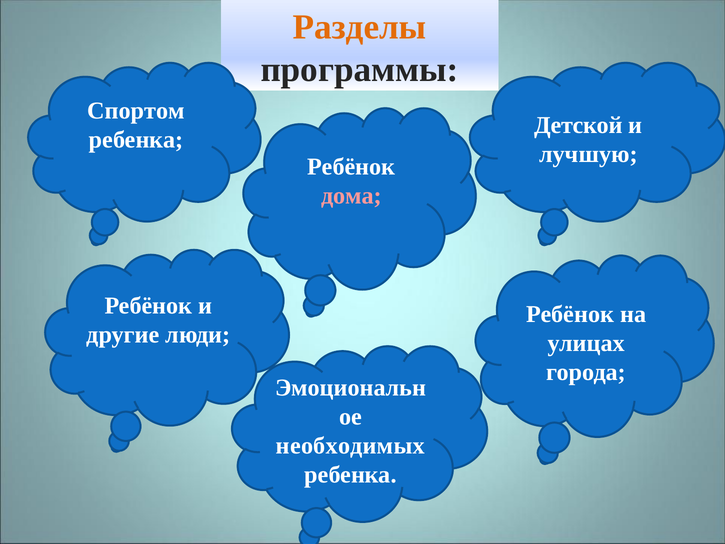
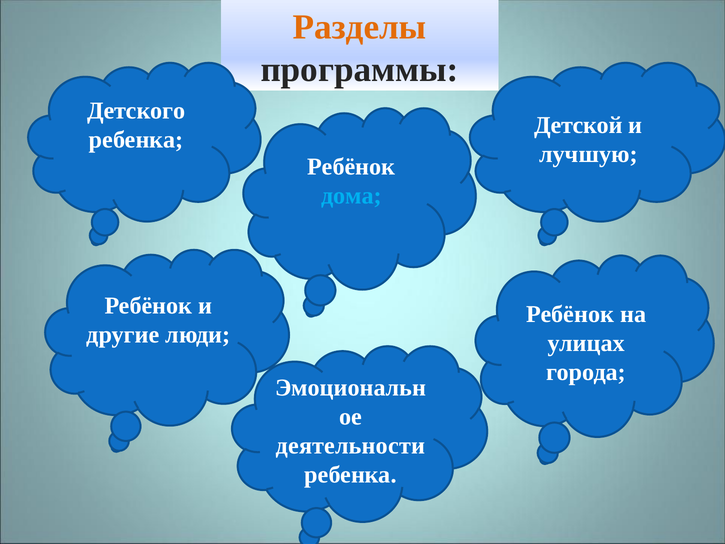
Спортом: Спортом -> Детского
дома colour: pink -> light blue
необходимых: необходимых -> деятельности
